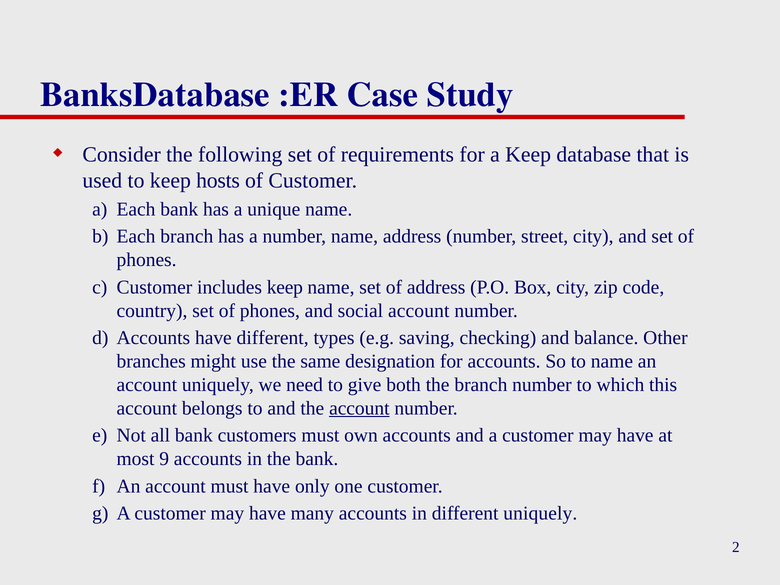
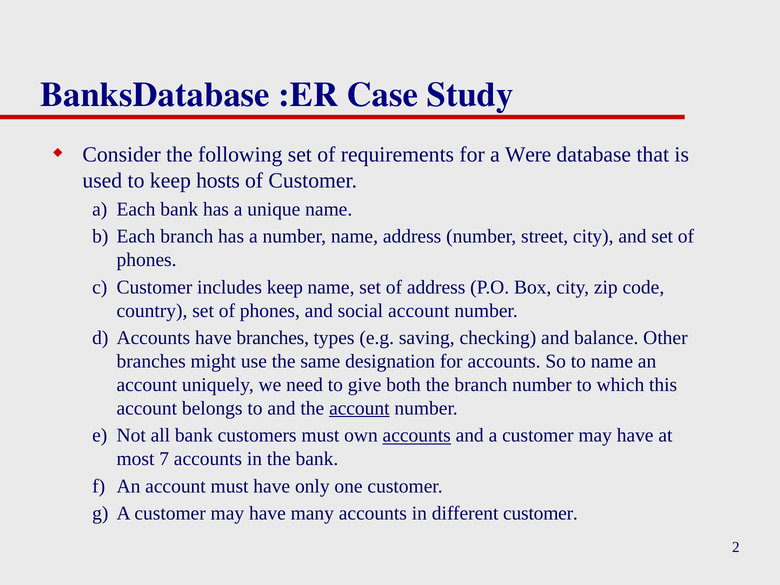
a Keep: Keep -> Were
have different: different -> branches
accounts at (417, 435) underline: none -> present
9: 9 -> 7
different uniquely: uniquely -> customer
